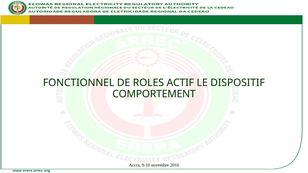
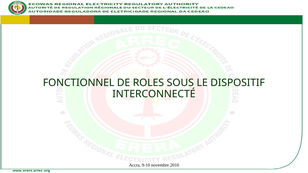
ACTIF: ACTIF -> SOUS
COMPORTEMENT: COMPORTEMENT -> INTERCONNECTÉ
